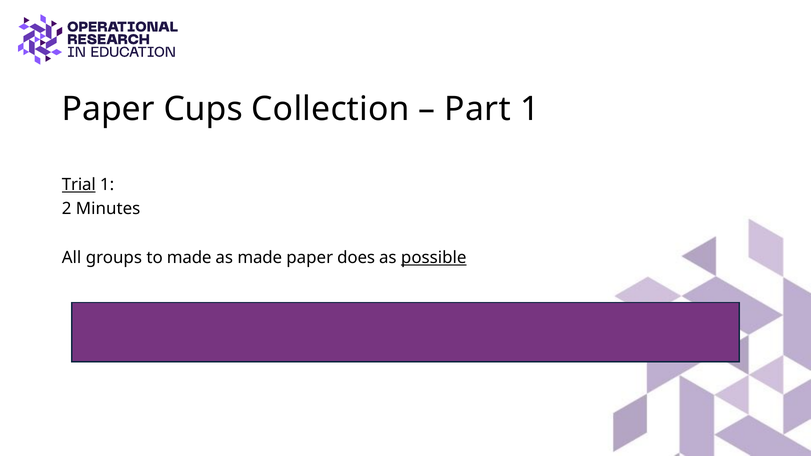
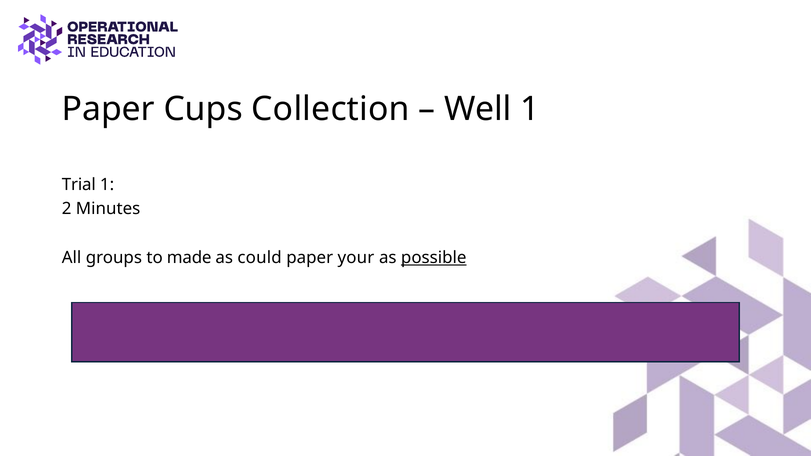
Part: Part -> Well
Trial underline: present -> none
as made: made -> could
does: does -> your
